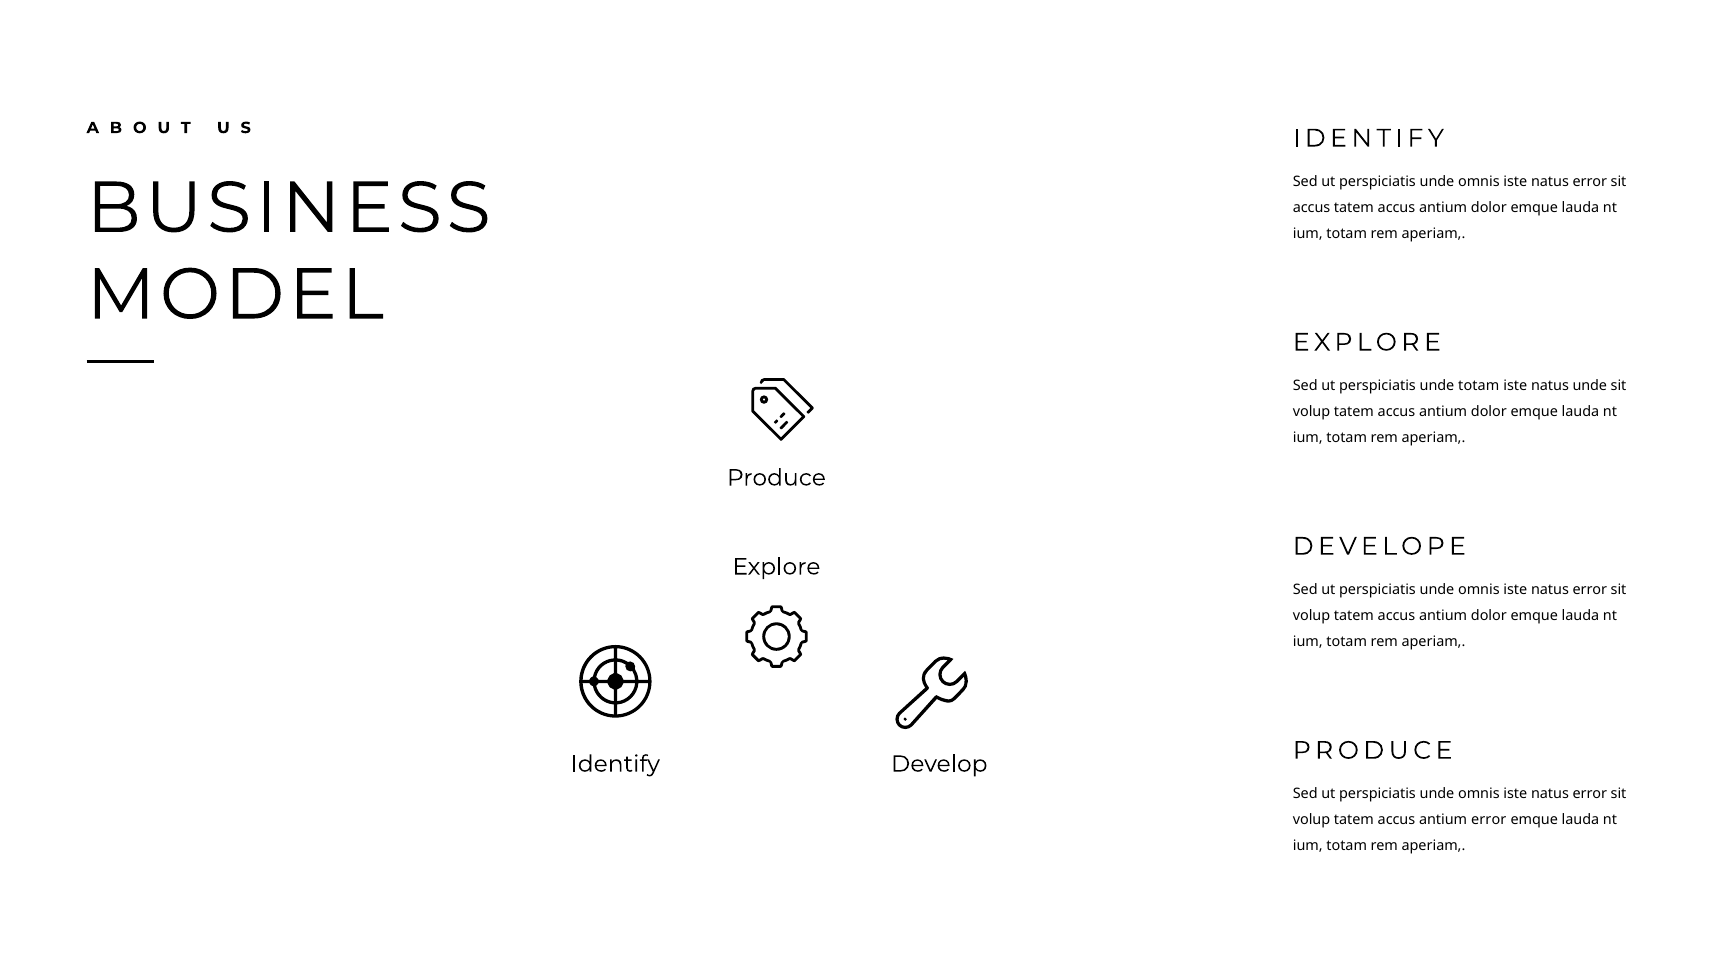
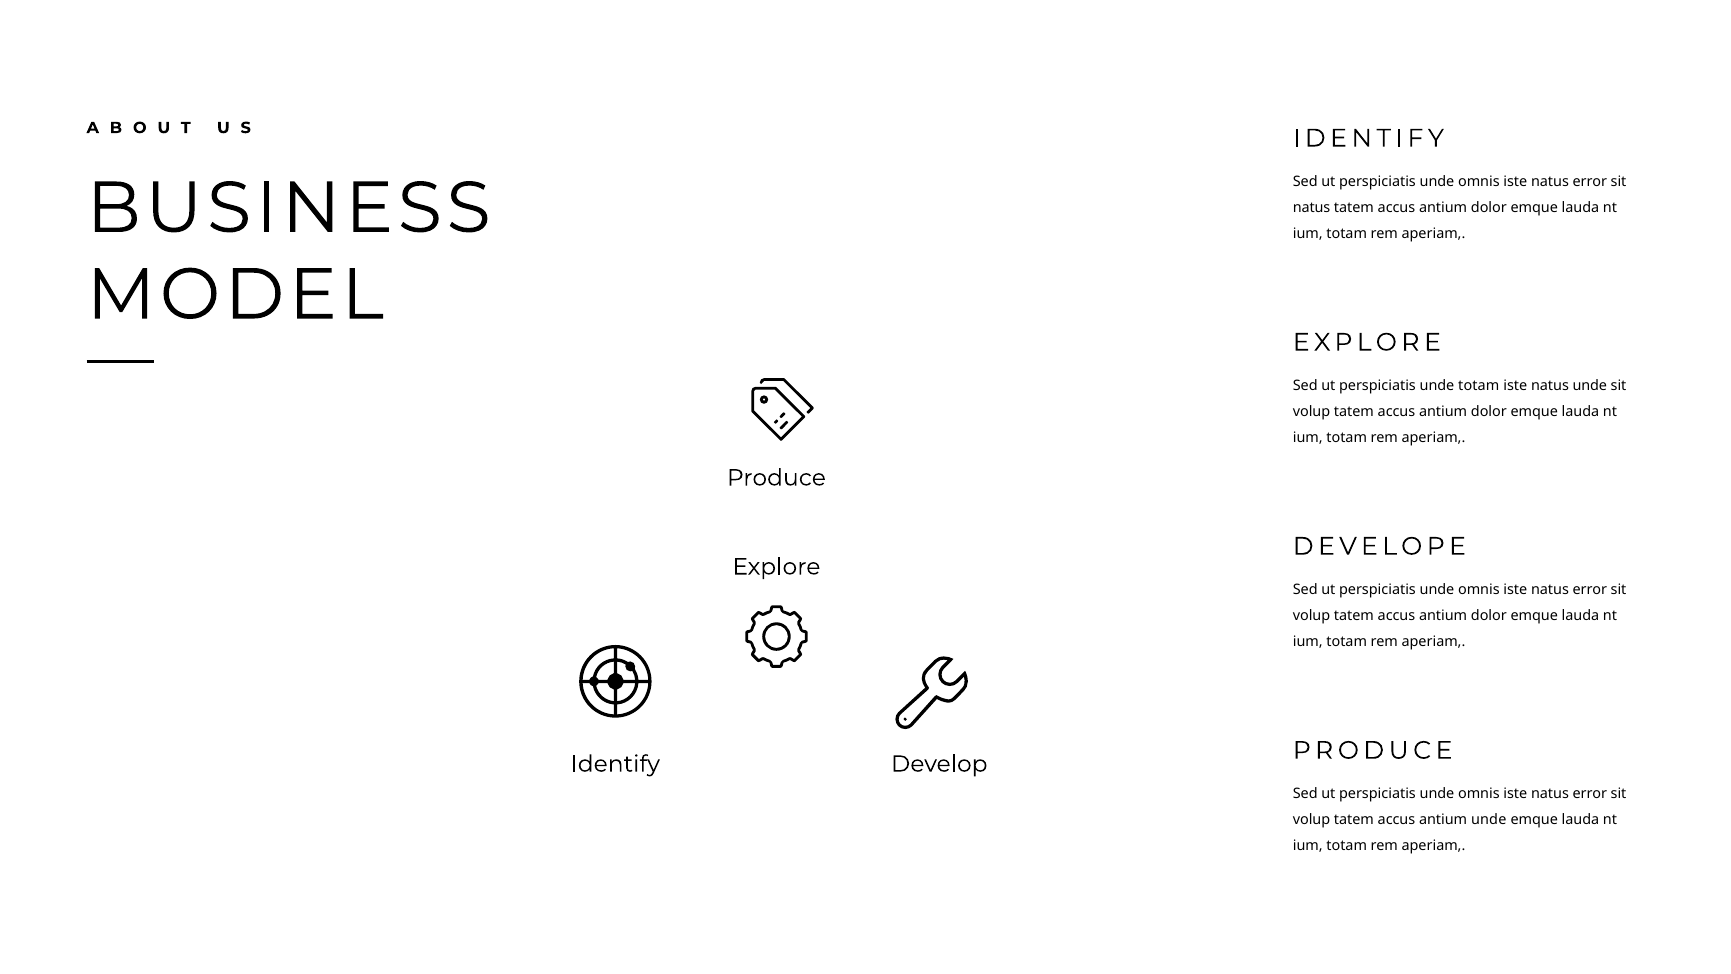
accus at (1312, 207): accus -> natus
antium error: error -> unde
